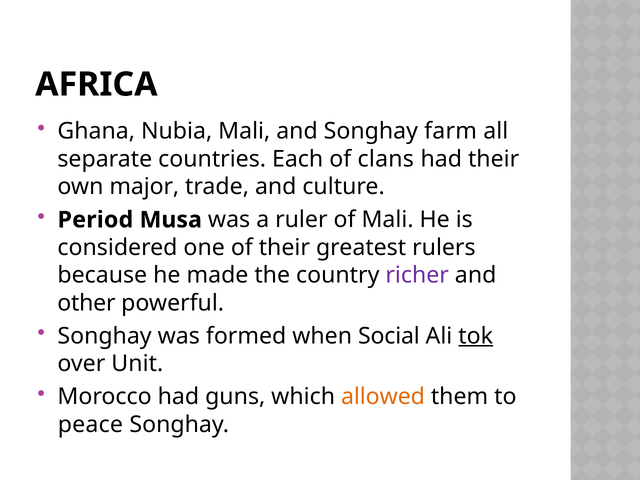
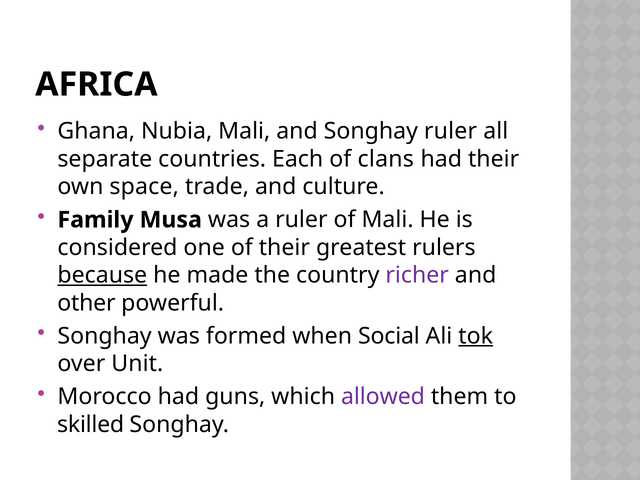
Songhay farm: farm -> ruler
major: major -> space
Period: Period -> Family
because underline: none -> present
allowed colour: orange -> purple
peace: peace -> skilled
